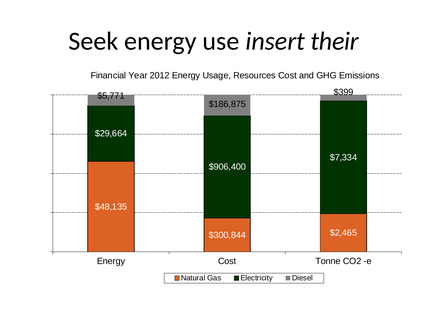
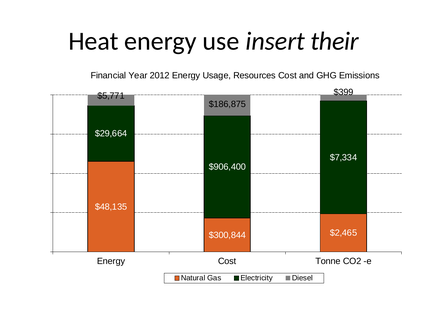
Seek: Seek -> Heat
